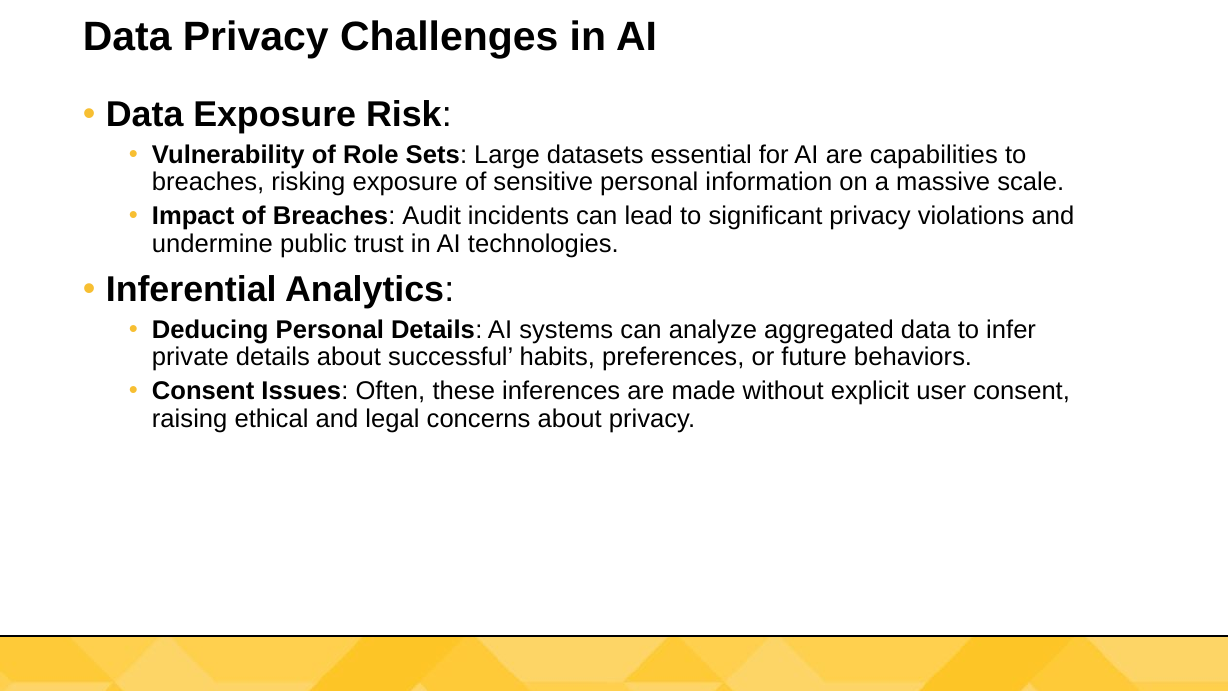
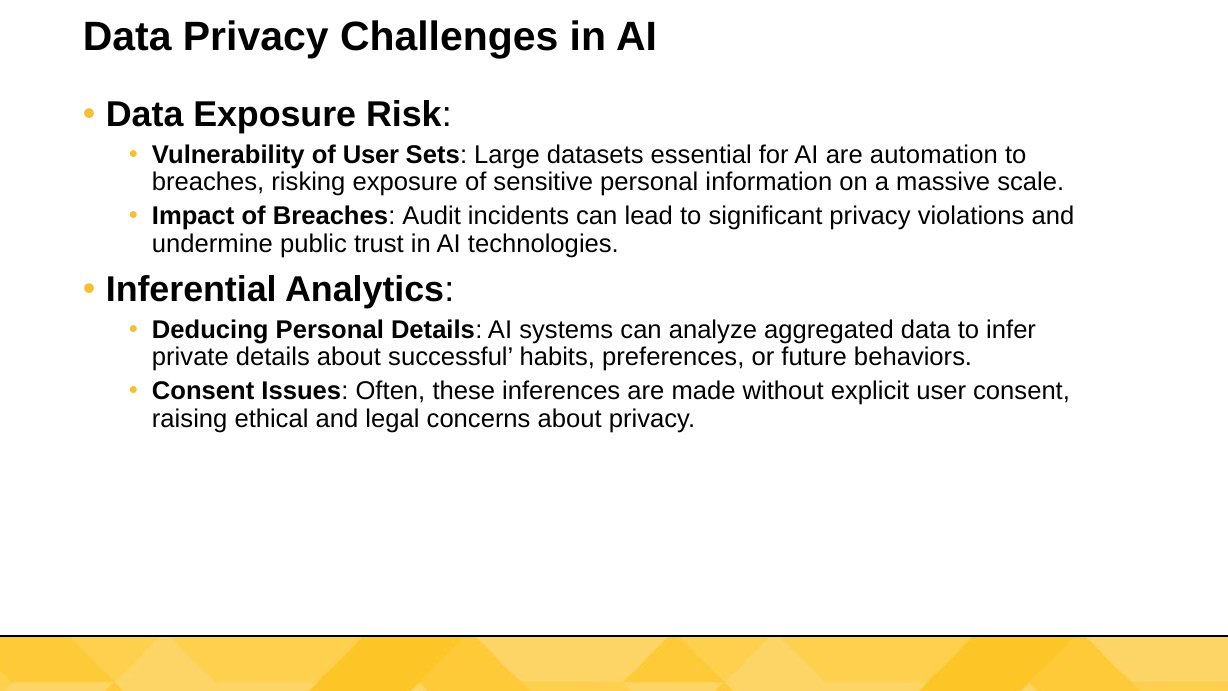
of Role: Role -> User
capabilities: capabilities -> automation
